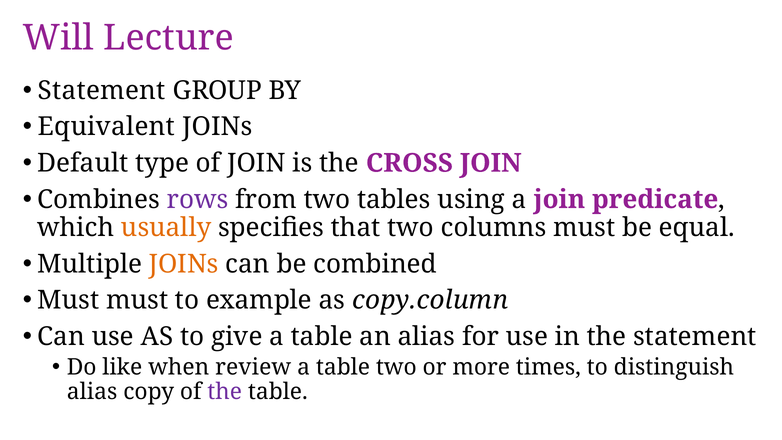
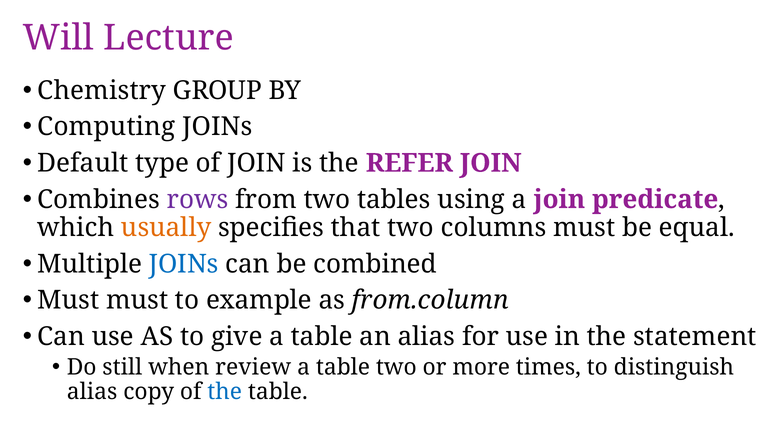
Statement at (102, 90): Statement -> Chemistry
Equivalent: Equivalent -> Computing
CROSS: CROSS -> REFER
JOINs at (184, 264) colour: orange -> blue
copy.column: copy.column -> from.column
like: like -> still
the at (225, 392) colour: purple -> blue
